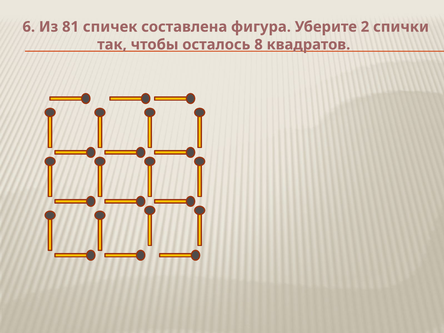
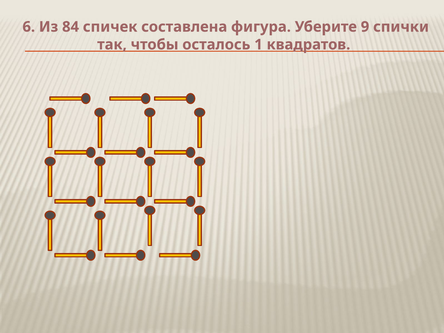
81: 81 -> 84
2: 2 -> 9
8: 8 -> 1
